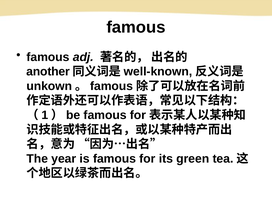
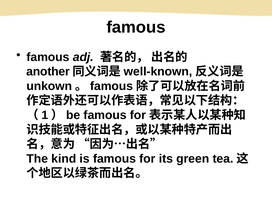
year: year -> kind
